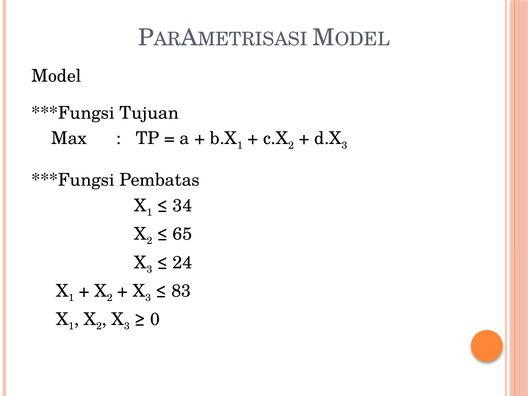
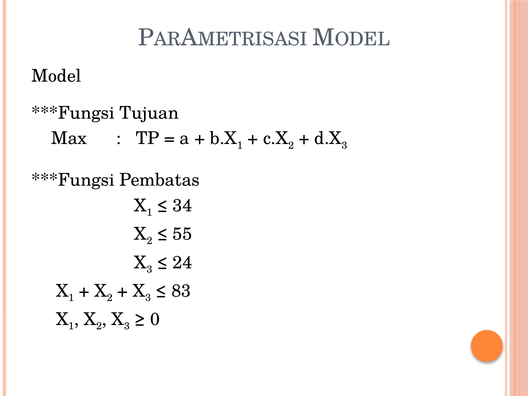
65: 65 -> 55
